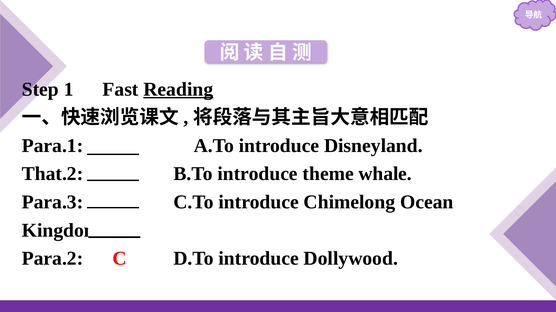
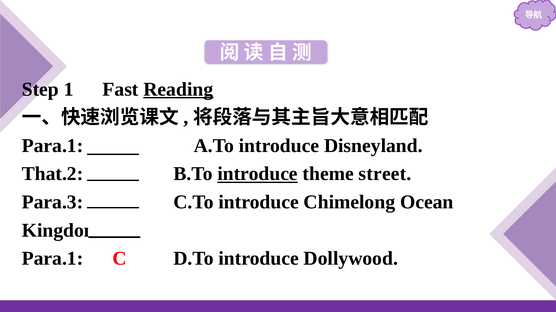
introduce at (258, 174) underline: none -> present
whale: whale -> street
Para.2 at (53, 259): Para.2 -> Para.1
